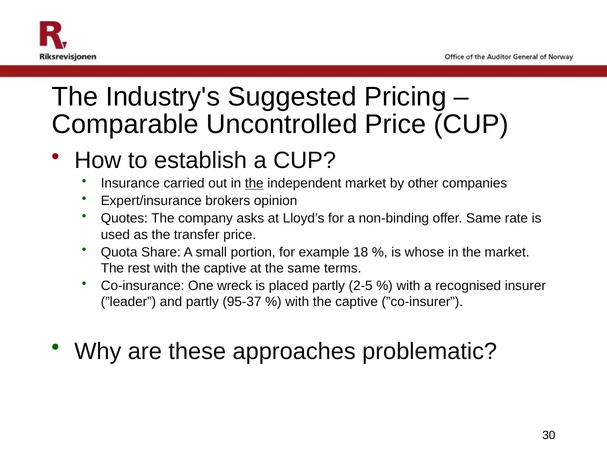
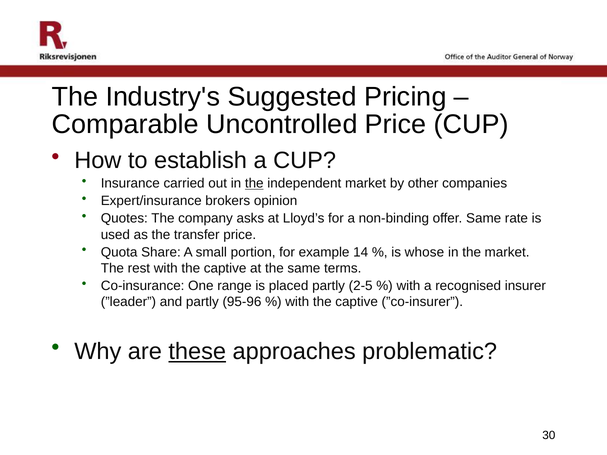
18: 18 -> 14
wreck: wreck -> range
95-37: 95-37 -> 95-96
these underline: none -> present
